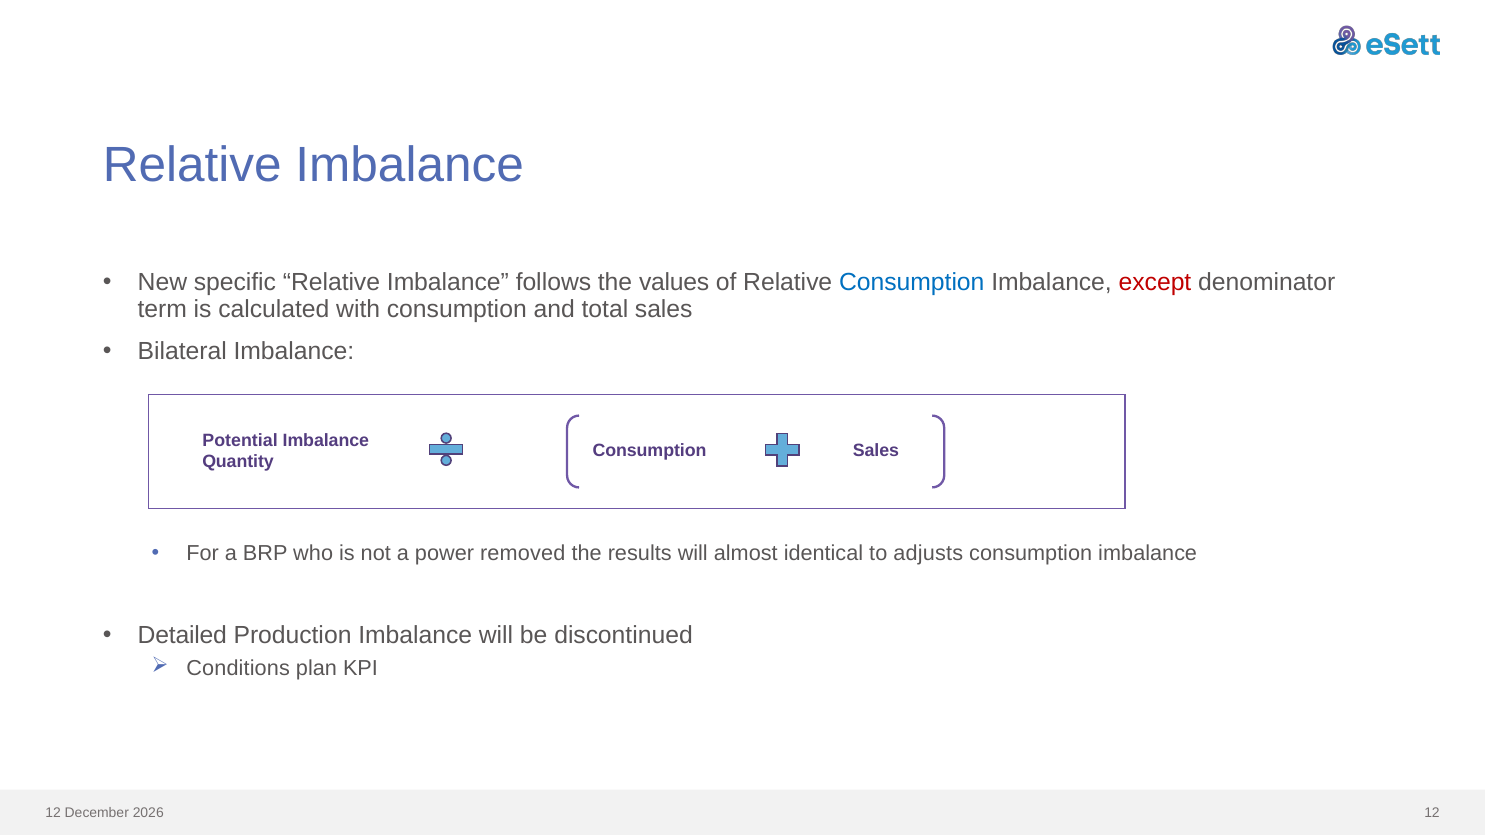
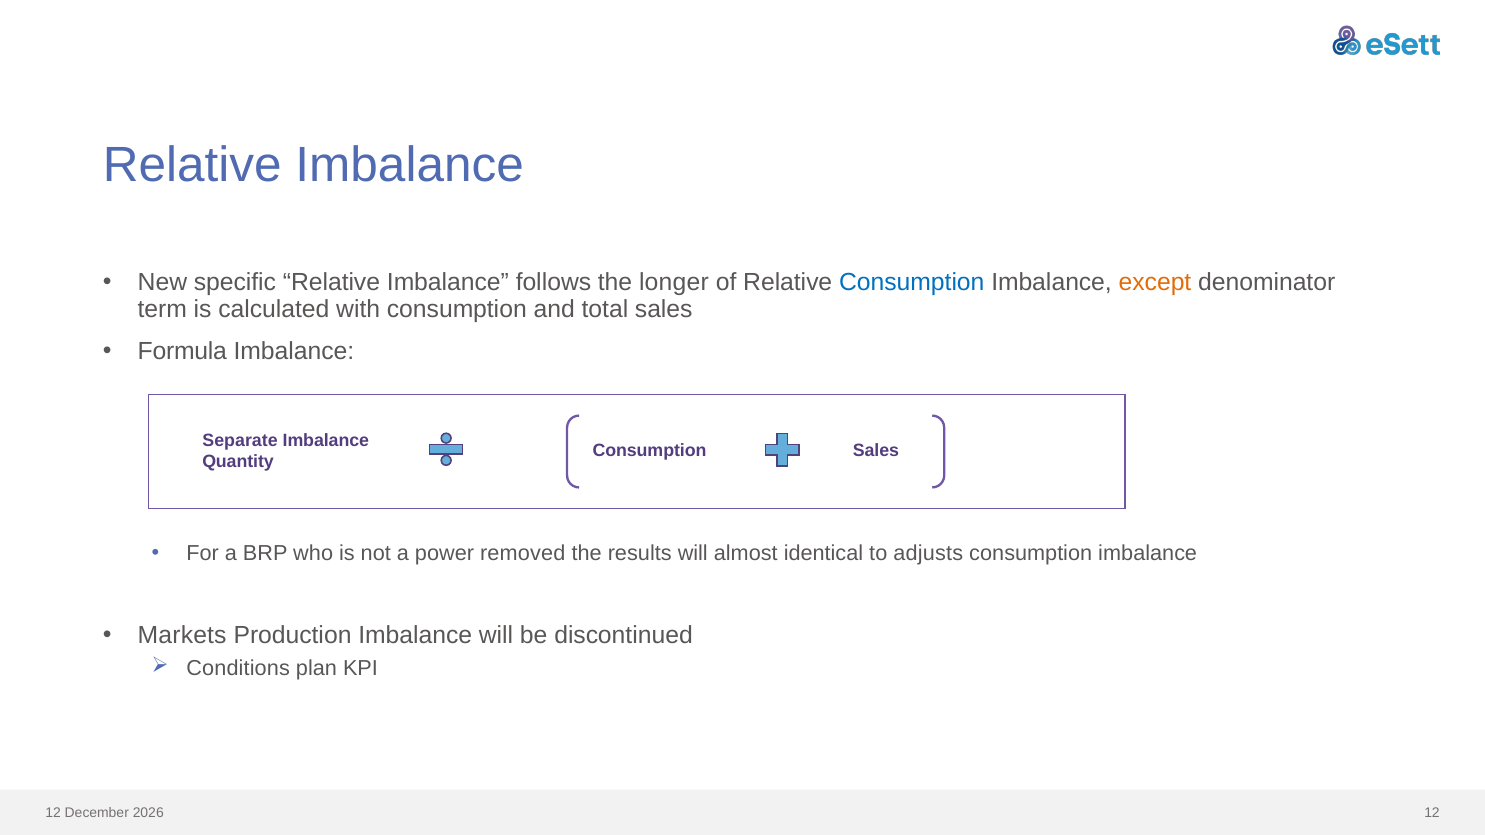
values: values -> longer
except colour: red -> orange
Bilateral: Bilateral -> Formula
Potential: Potential -> Separate
Detailed: Detailed -> Markets
